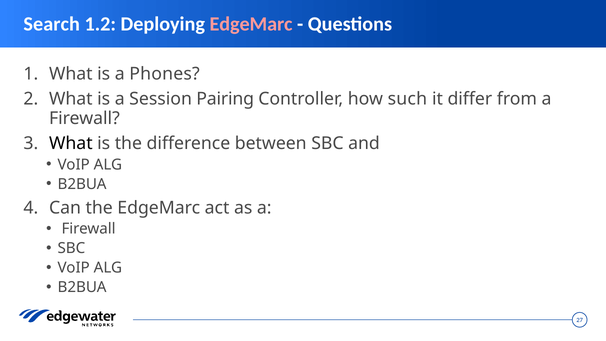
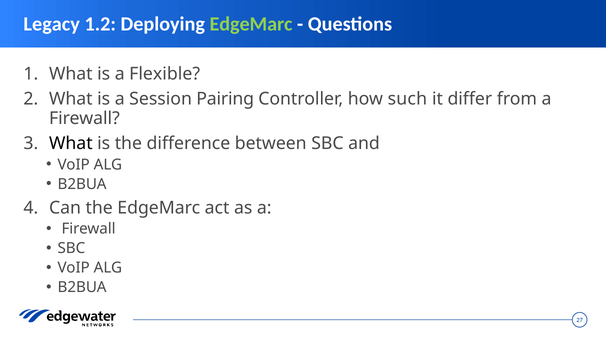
Search: Search -> Legacy
EdgeMarc at (251, 24) colour: pink -> light green
Phones: Phones -> Flexible
